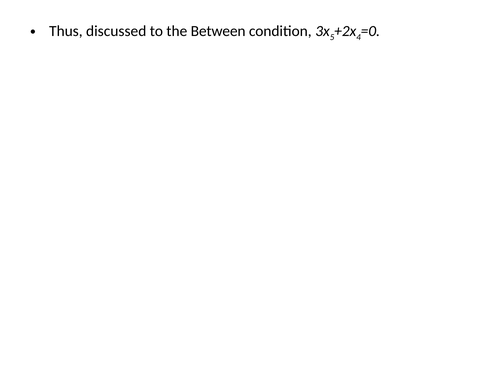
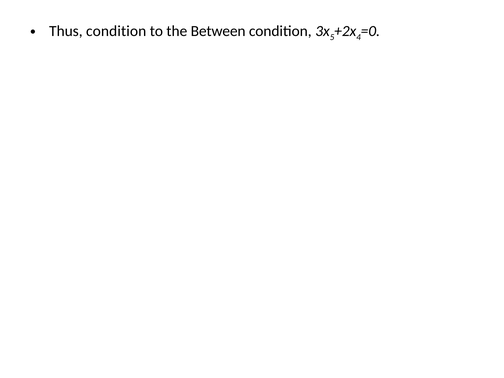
Thus discussed: discussed -> condition
